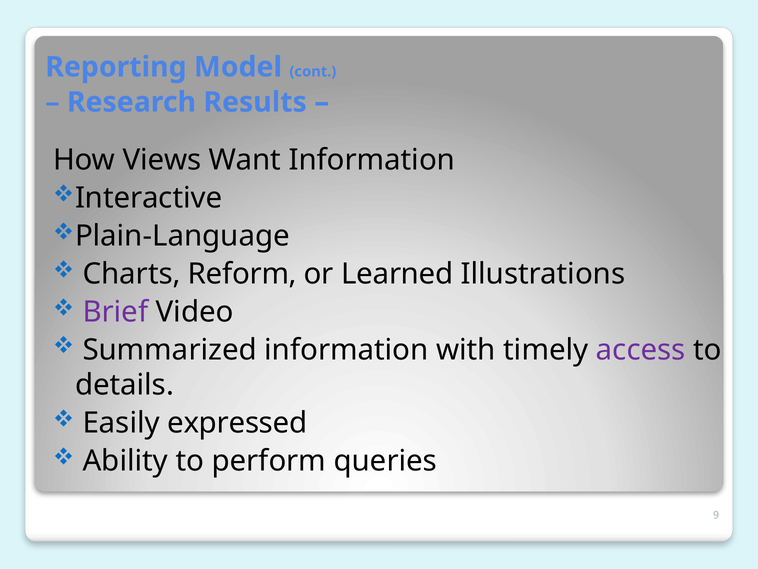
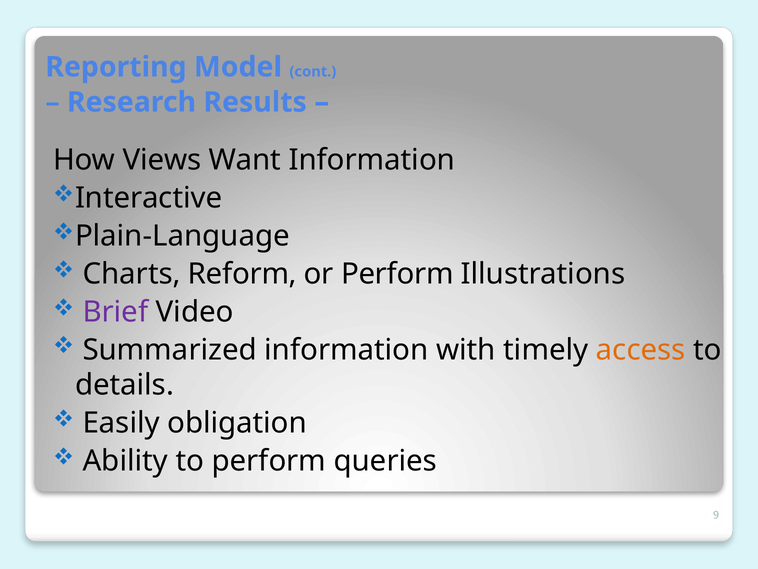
or Learned: Learned -> Perform
access colour: purple -> orange
expressed: expressed -> obligation
